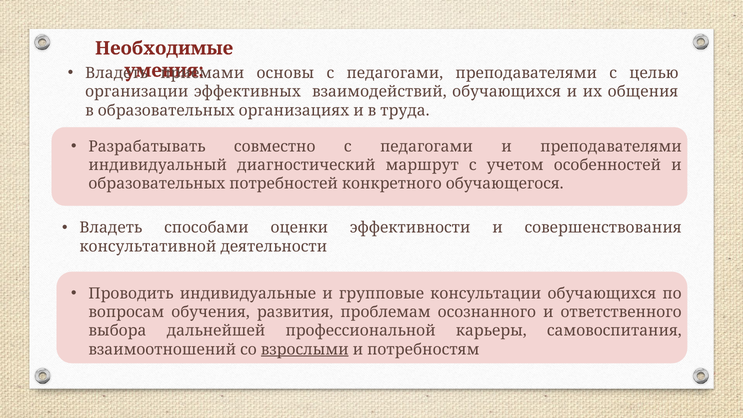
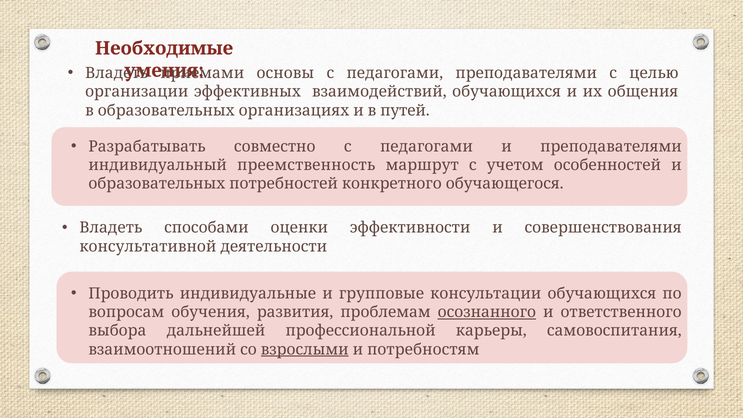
труда: труда -> путей
диагностический: диагностический -> преемственность
осознанного underline: none -> present
